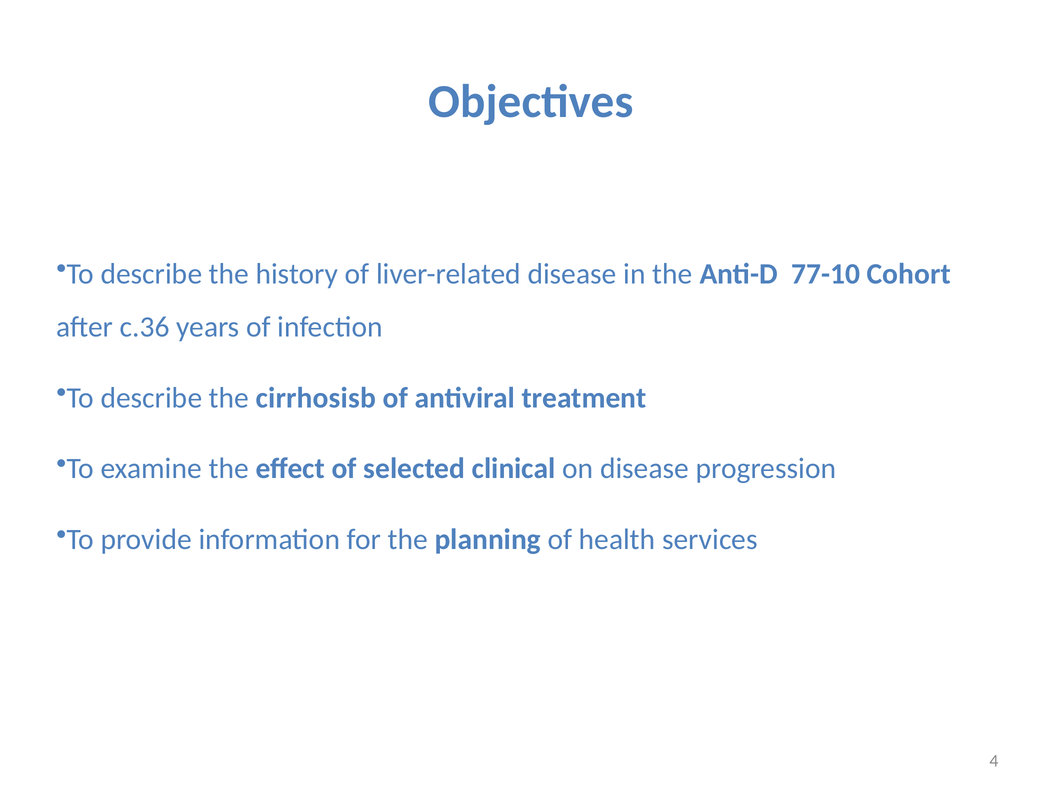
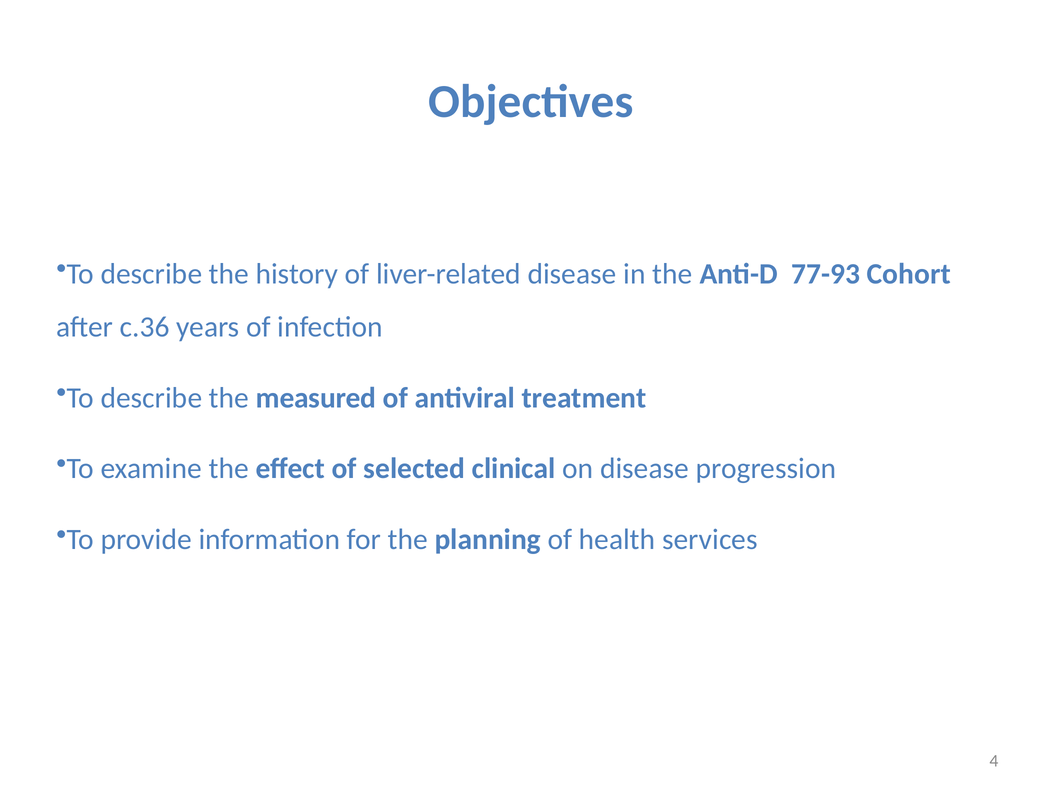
77-10: 77-10 -> 77-93
cirrhosisb: cirrhosisb -> measured
